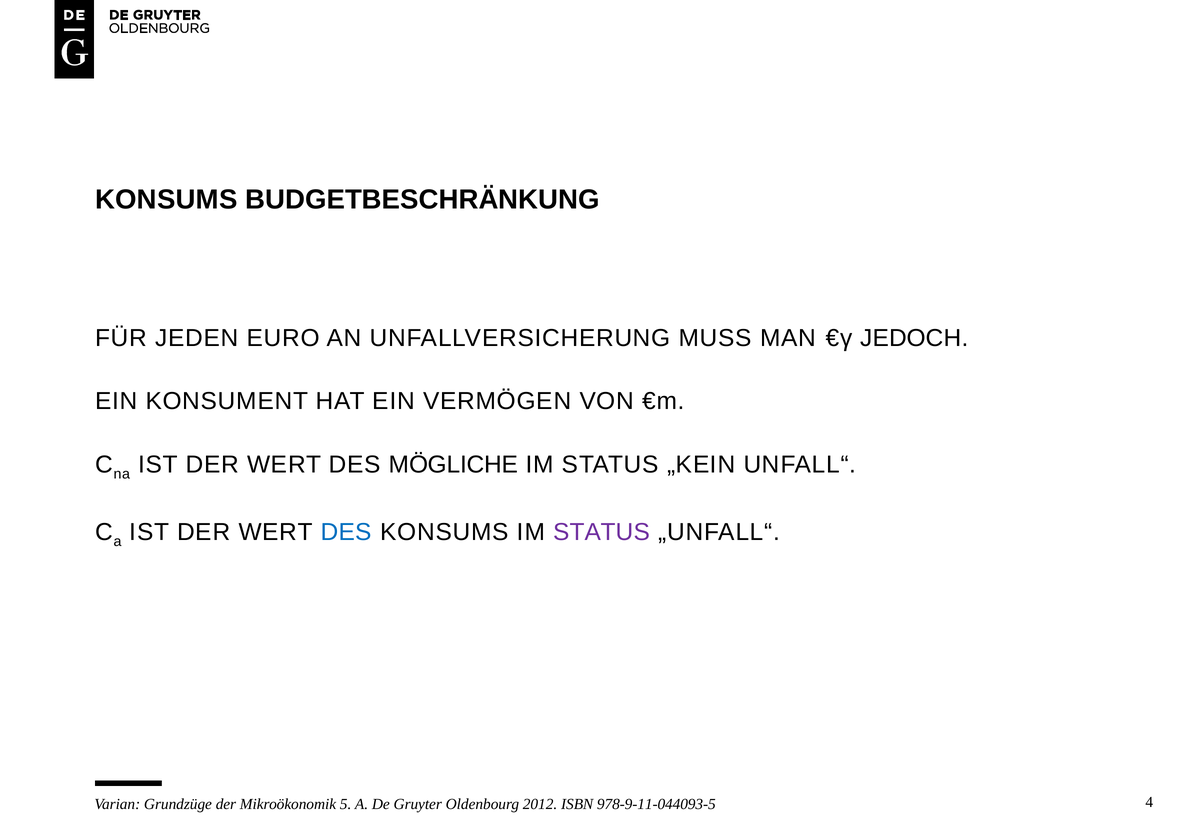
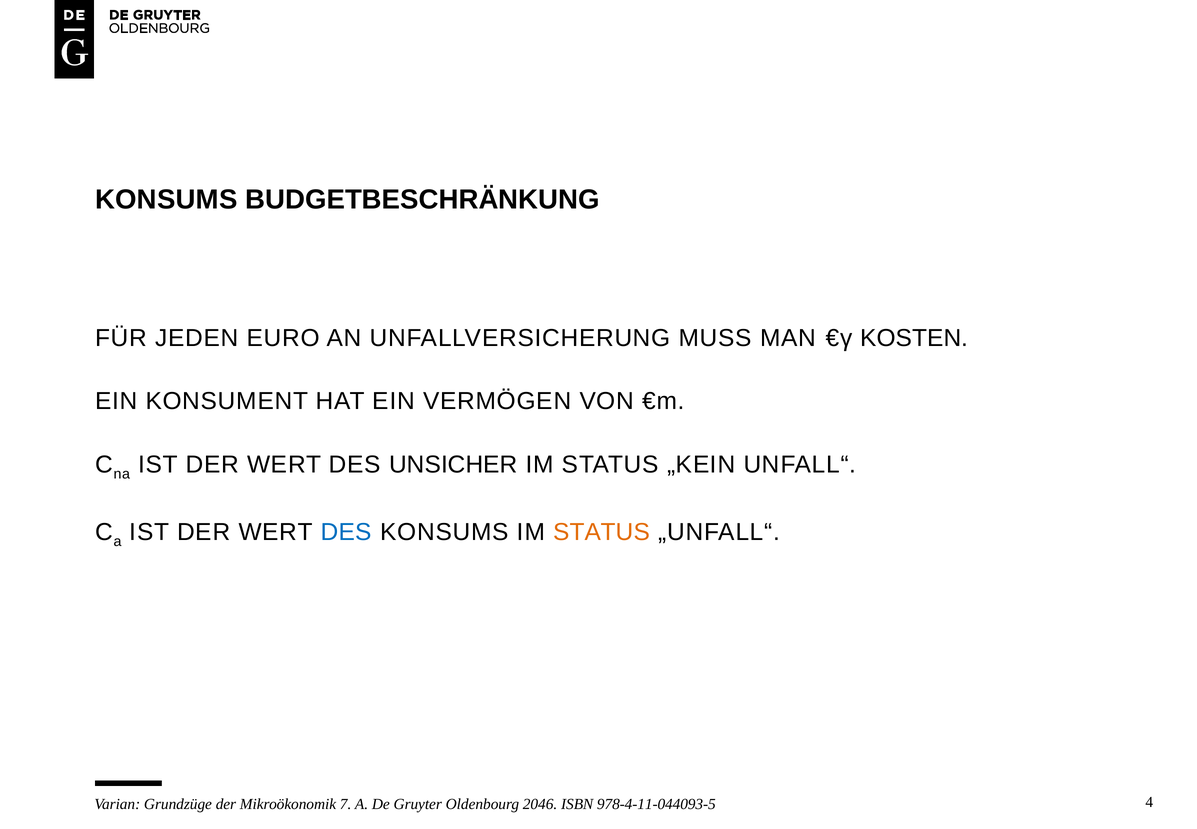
JEDOCH: JEDOCH -> KOSTEN
MÖGLICHE: MÖGLICHE -> UNSICHER
STATUS at (602, 532) colour: purple -> orange
5: 5 -> 7
2012: 2012 -> 2046
978-9-11-044093-5: 978-9-11-044093-5 -> 978-4-11-044093-5
